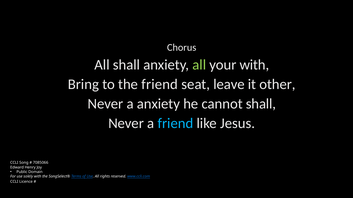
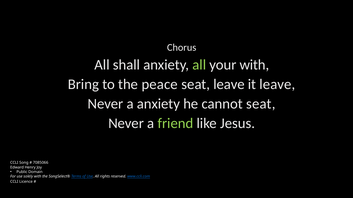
the friend: friend -> peace
it other: other -> leave
cannot shall: shall -> seat
friend at (175, 124) colour: light blue -> light green
